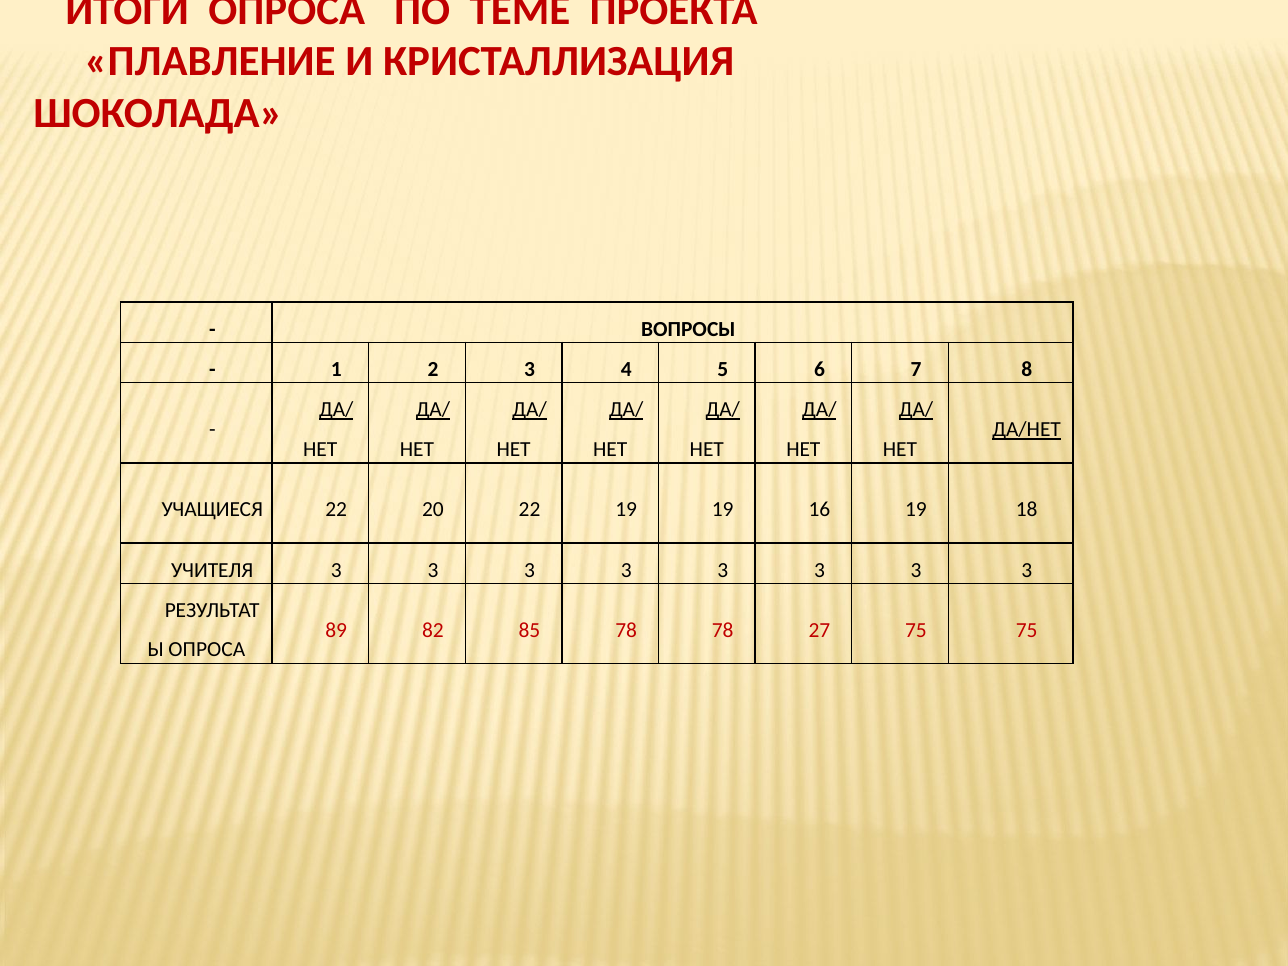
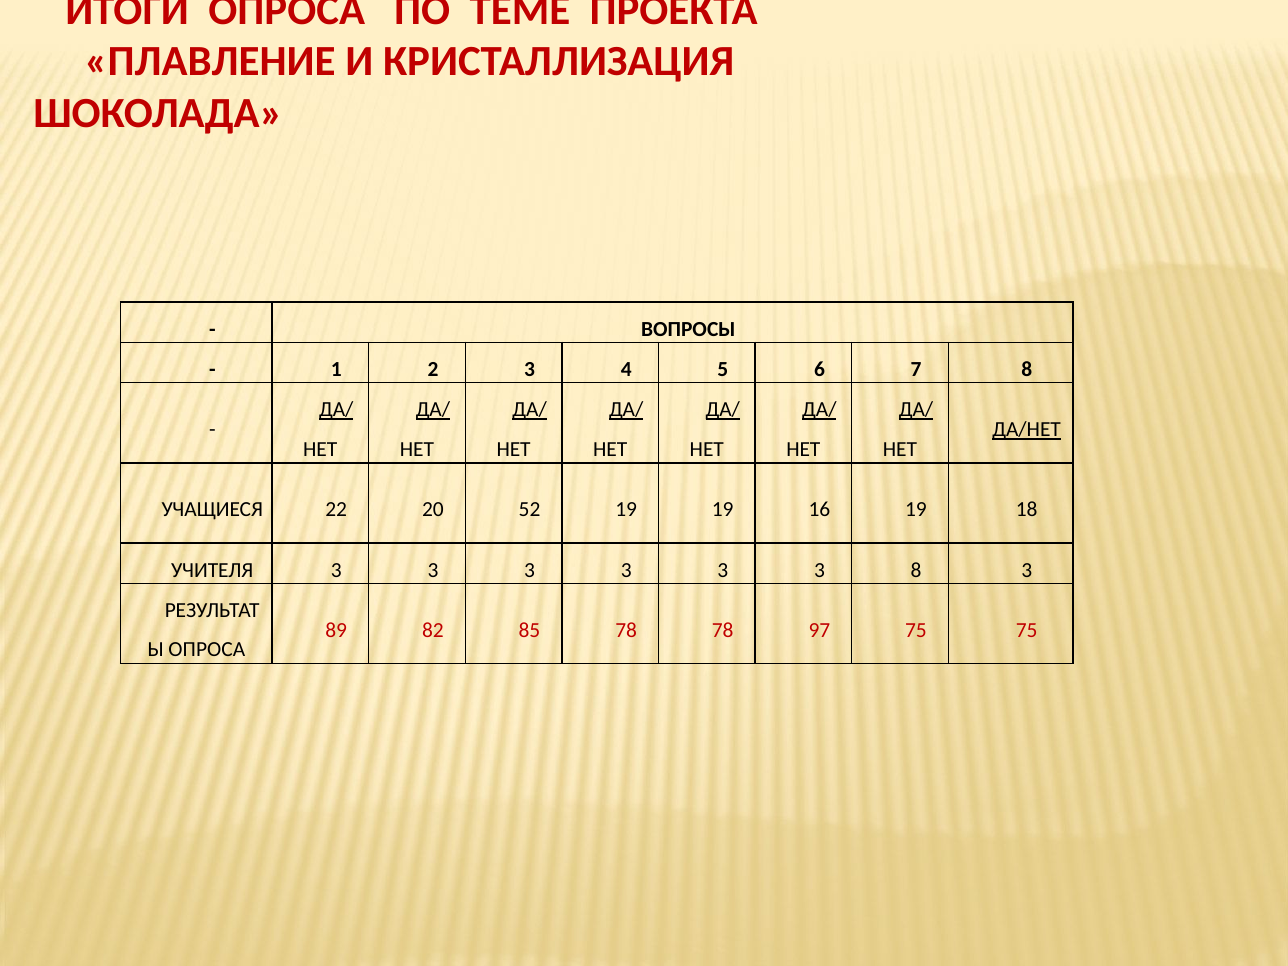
20 22: 22 -> 52
3 at (916, 570): 3 -> 8
27: 27 -> 97
